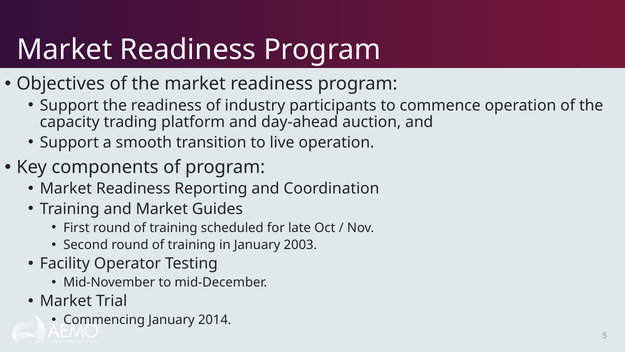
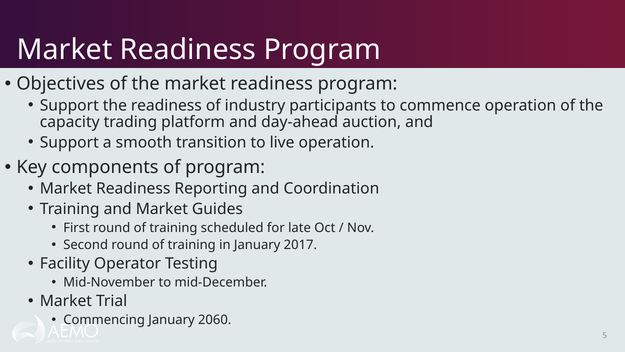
2003: 2003 -> 2017
2014: 2014 -> 2060
